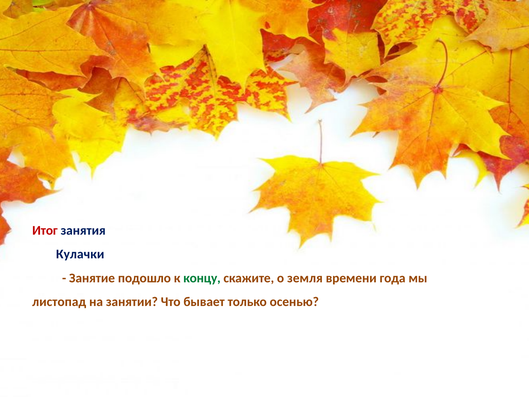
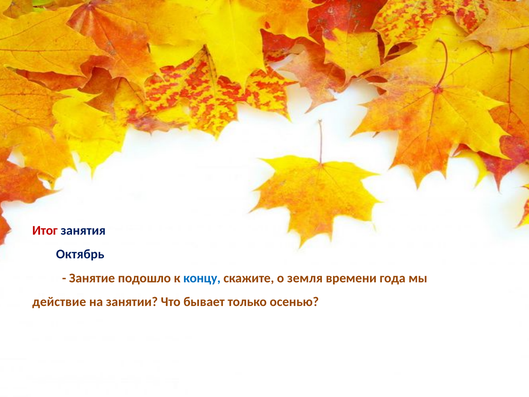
Кулачки: Кулачки -> Октябрь
концу colour: green -> blue
листопад: листопад -> действие
